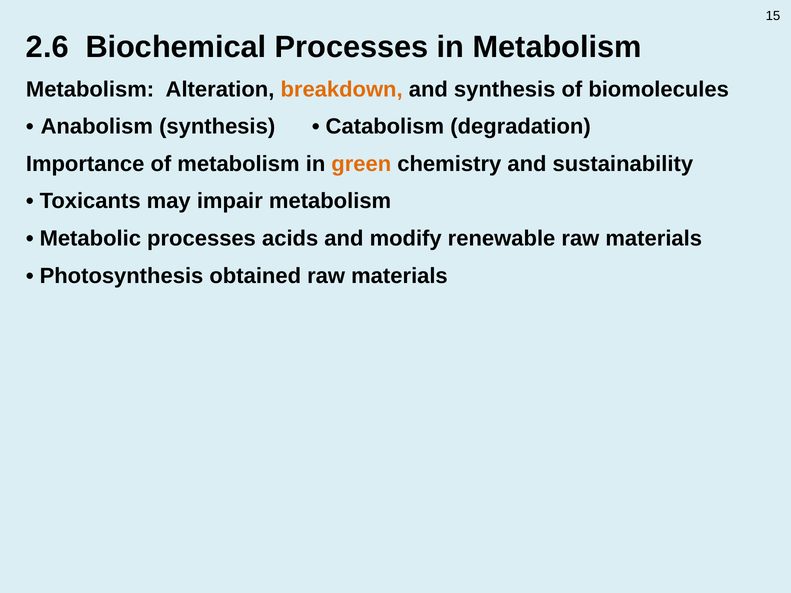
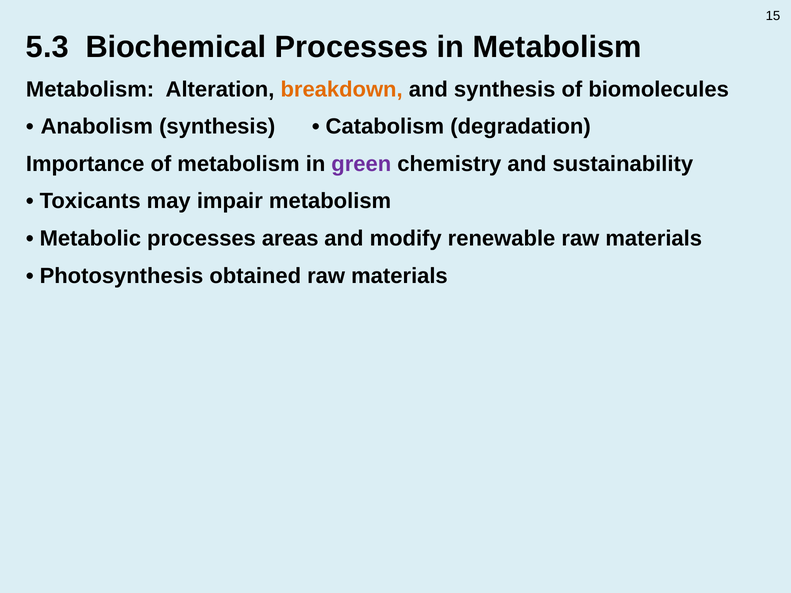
2.6: 2.6 -> 5.3
green colour: orange -> purple
acids: acids -> areas
